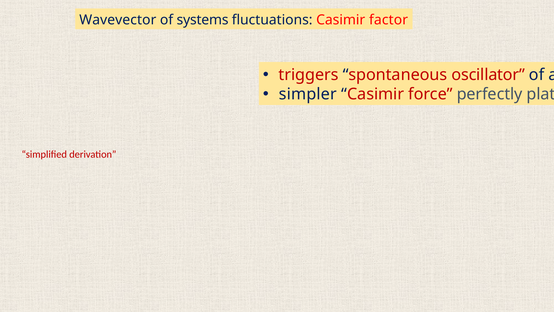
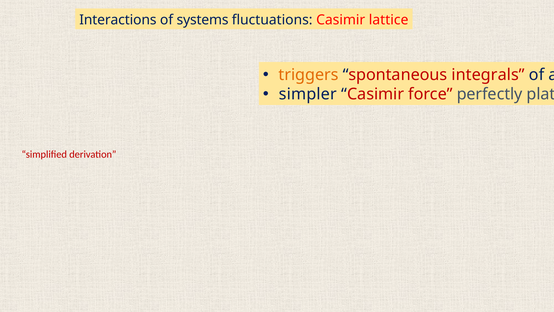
Wavevector: Wavevector -> Interactions
factor: factor -> lattice
triggers colour: red -> orange
oscillator: oscillator -> integrals
